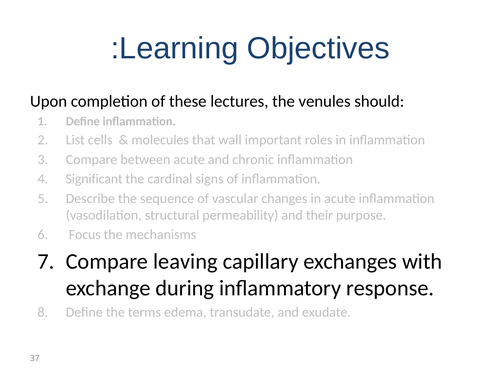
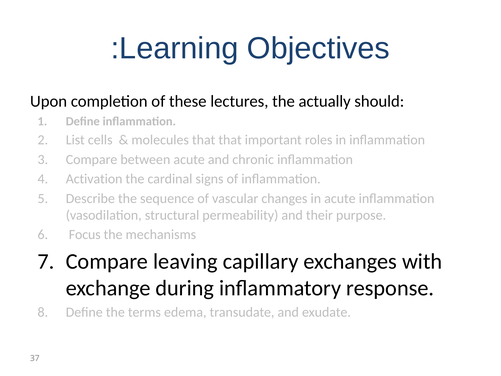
venules: venules -> actually
that wall: wall -> that
Significant: Significant -> Activation
